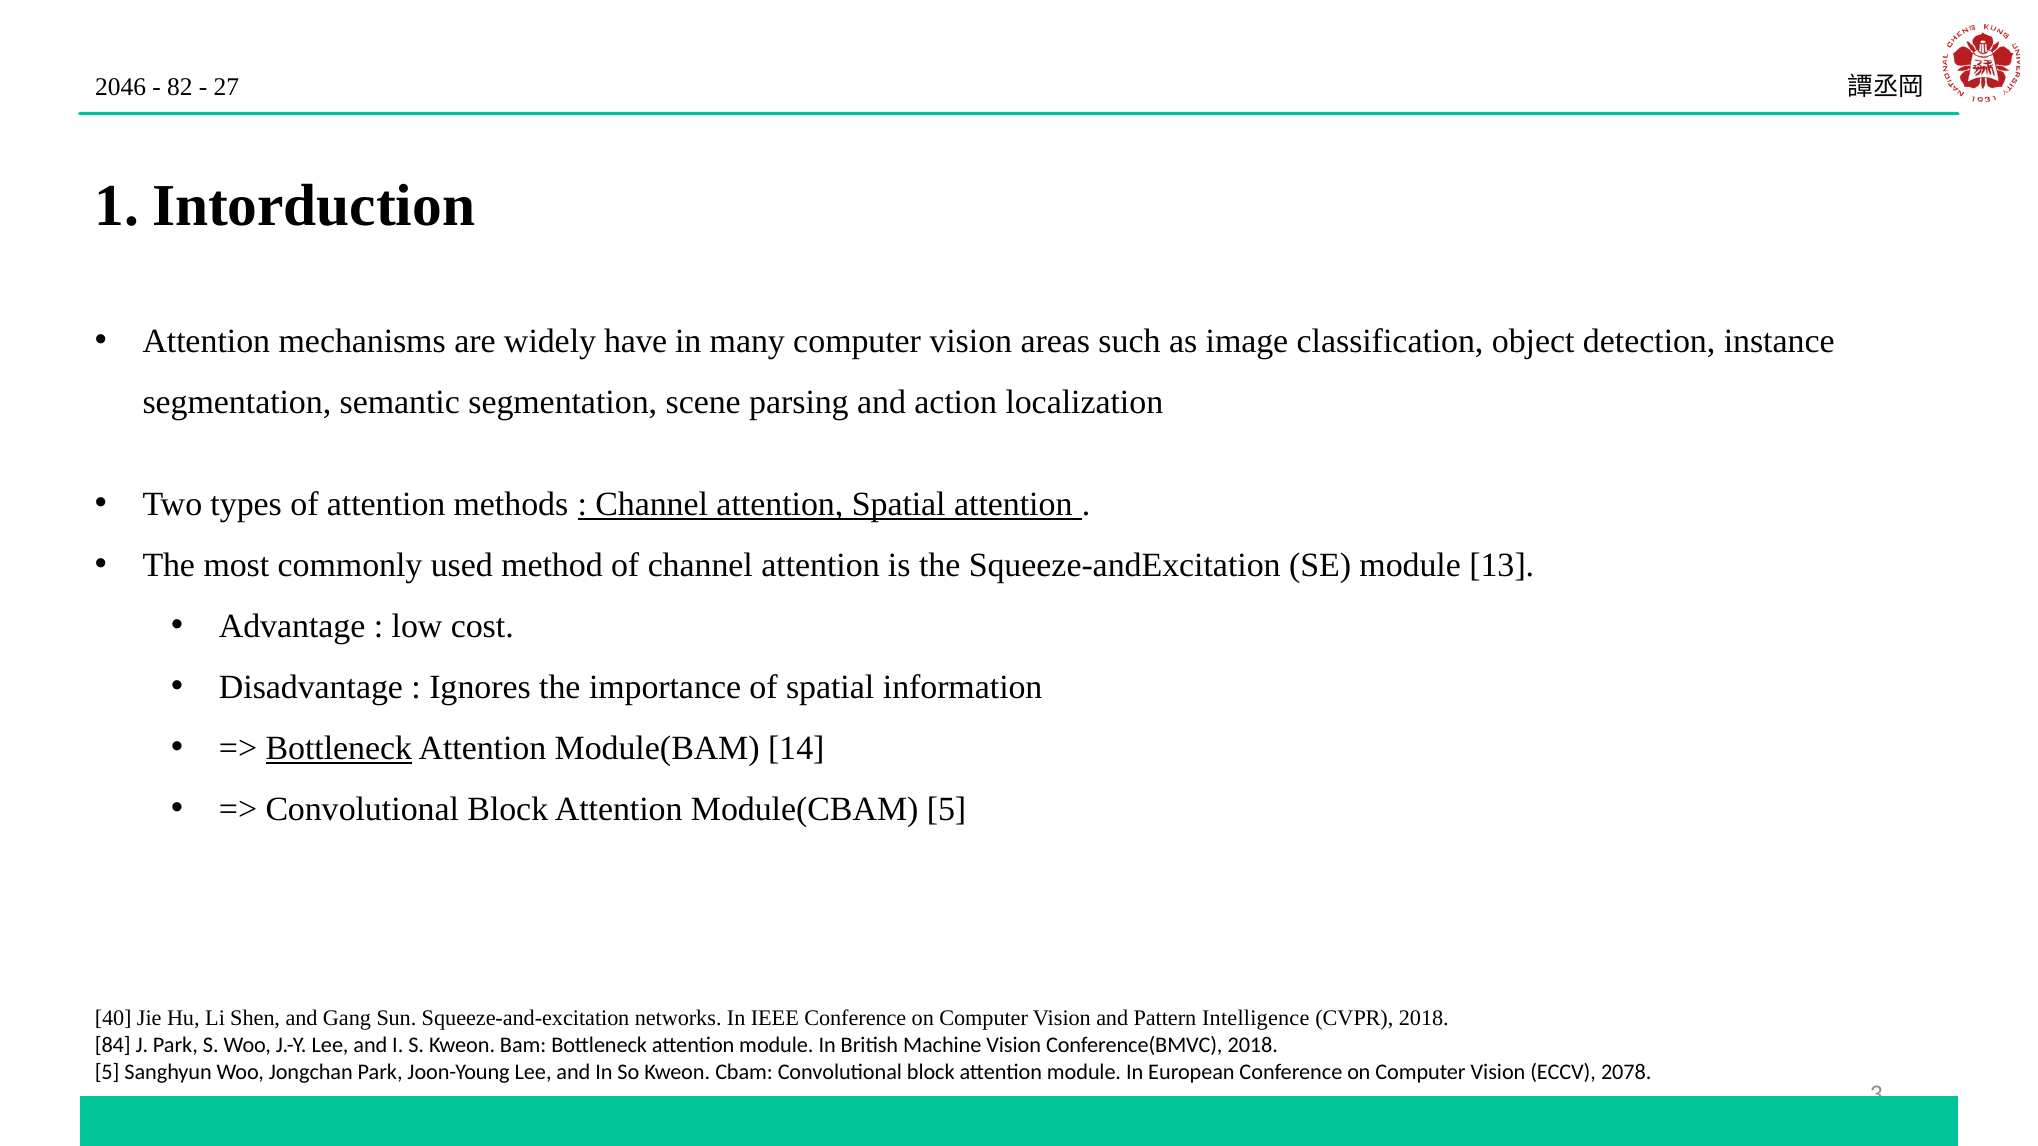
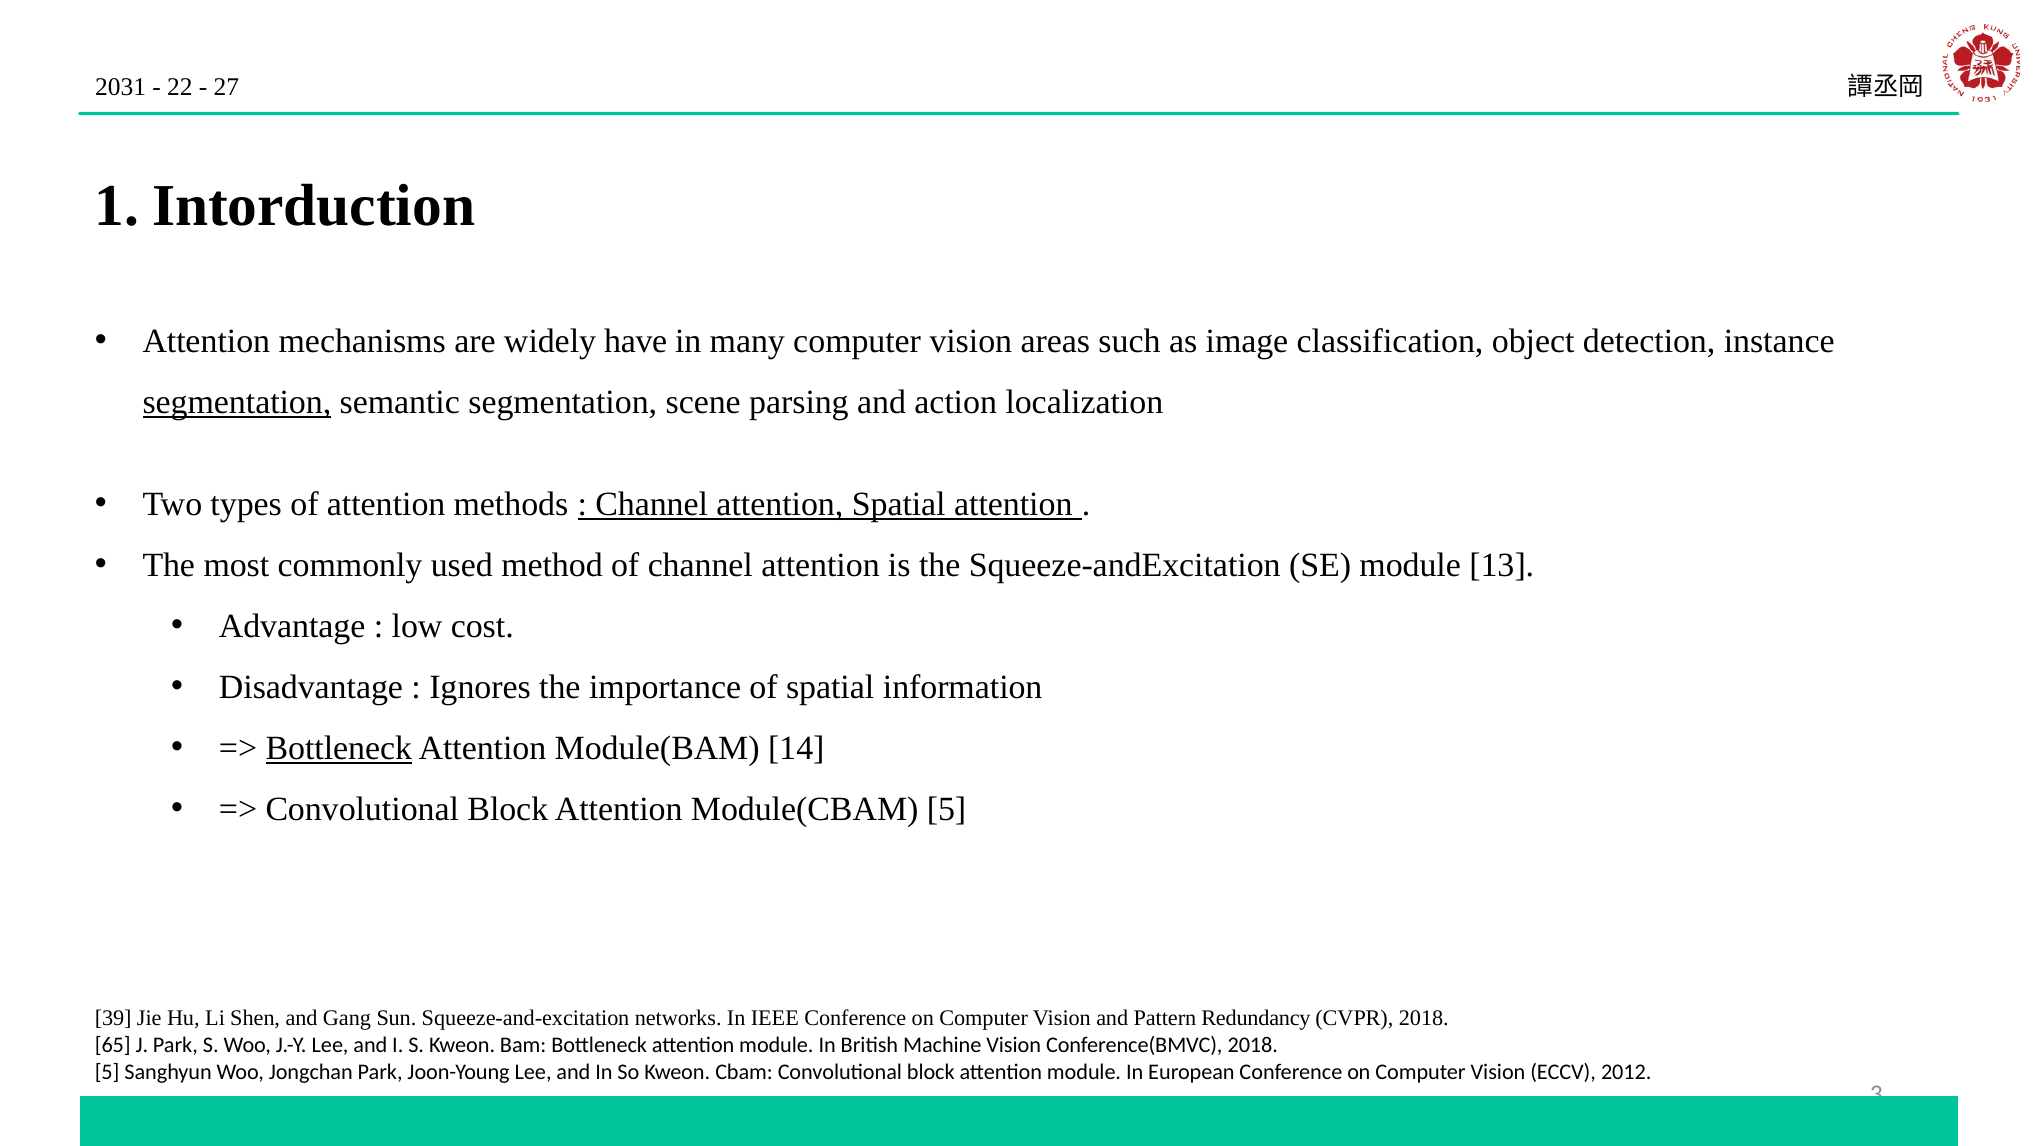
2046: 2046 -> 2031
82: 82 -> 22
segmentation at (237, 402) underline: none -> present
40: 40 -> 39
Intelligence: Intelligence -> Redundancy
84: 84 -> 65
2078: 2078 -> 2012
